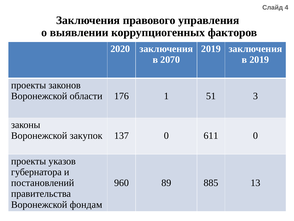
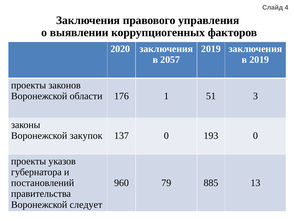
2070: 2070 -> 2057
611: 611 -> 193
89: 89 -> 79
фондам: фондам -> следует
